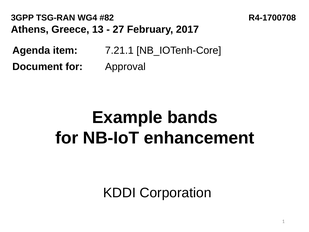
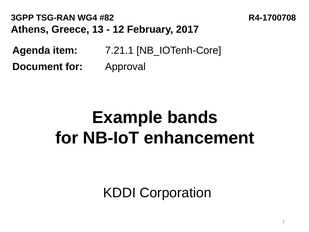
27: 27 -> 12
